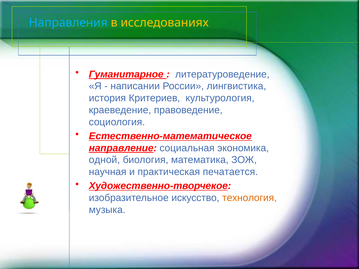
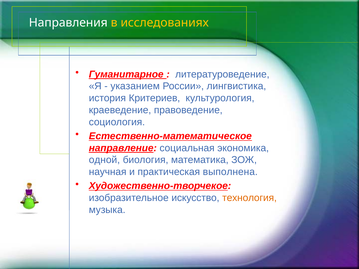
Направления colour: light blue -> white
написании: написании -> указанием
печатается: печатается -> выполнена
